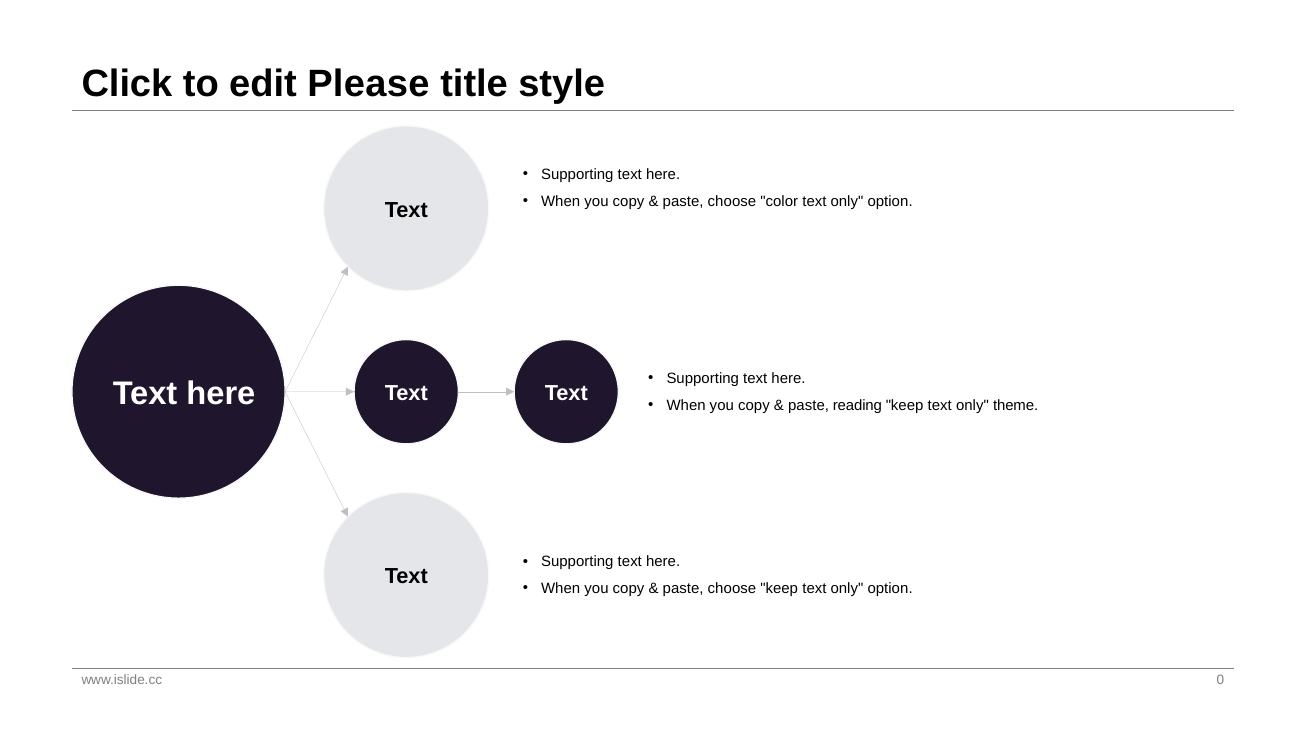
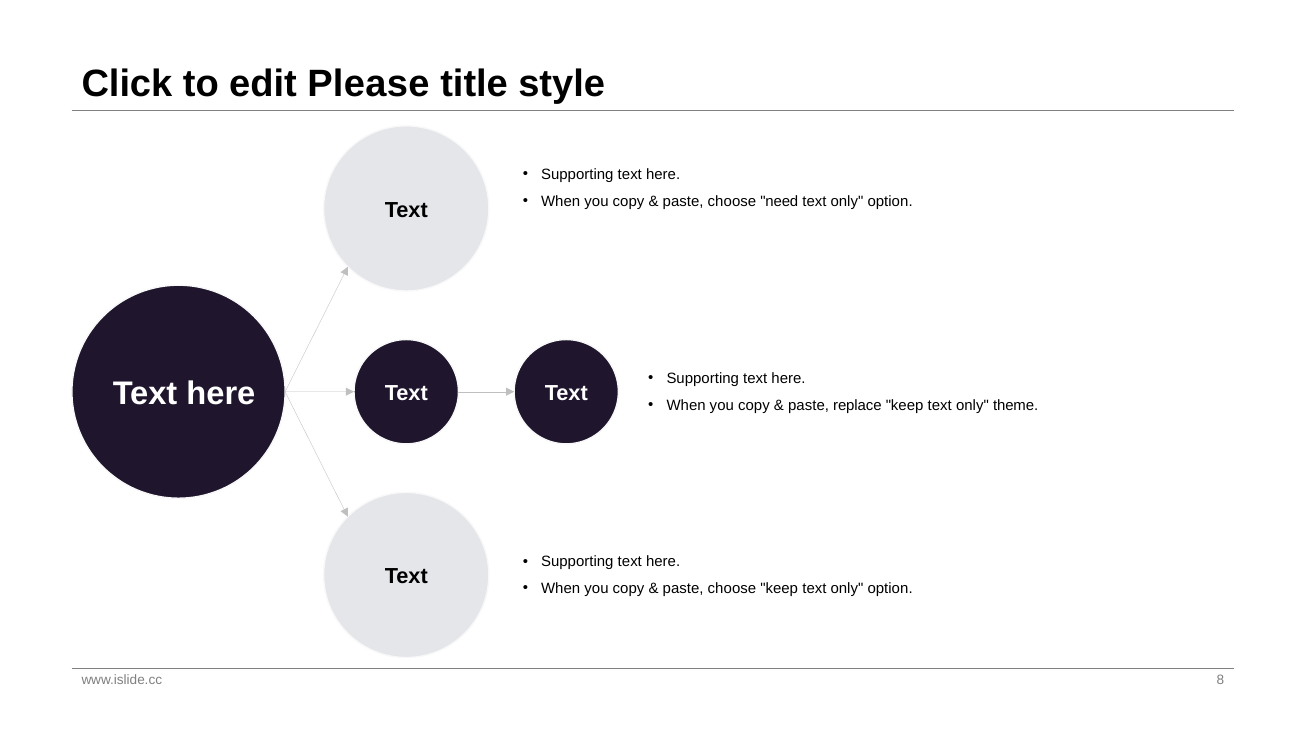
color: color -> need
reading: reading -> replace
0: 0 -> 8
